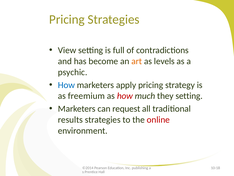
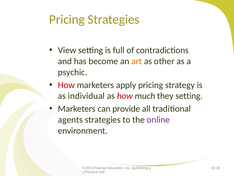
levels: levels -> other
How at (66, 85) colour: blue -> red
freemium: freemium -> individual
request: request -> provide
results: results -> agents
online colour: red -> purple
